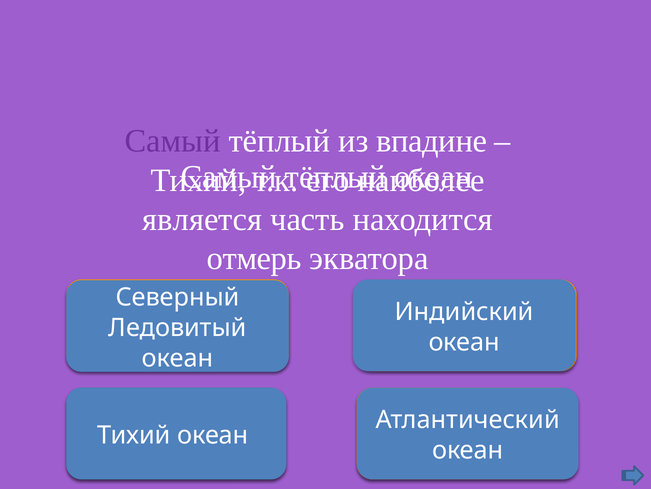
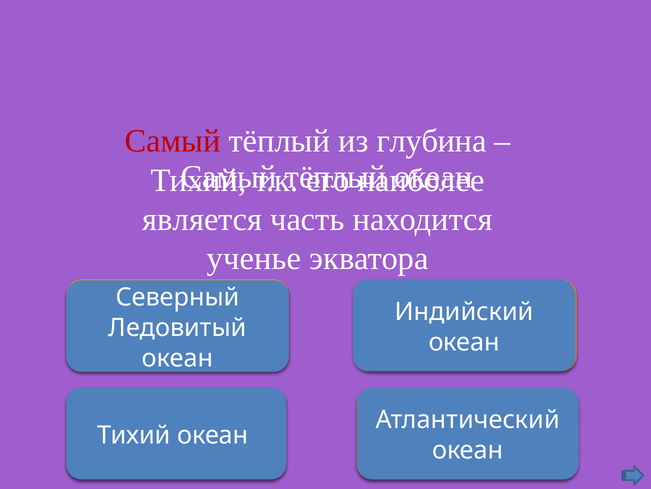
Самый at (173, 141) colour: purple -> red
впадине: впадине -> глубина
отмерь: отмерь -> ученье
